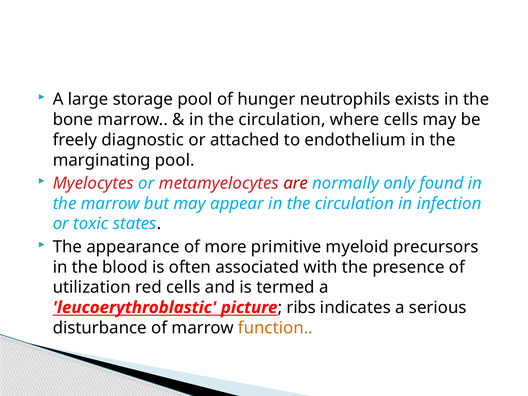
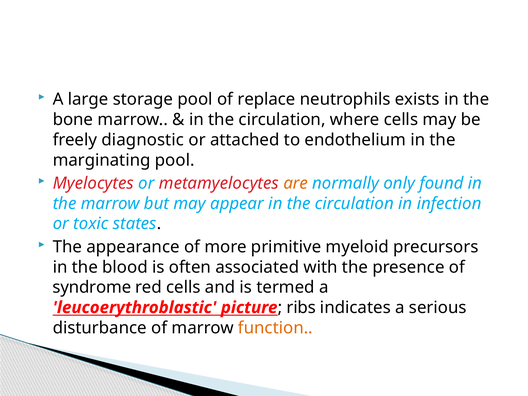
hunger: hunger -> replace
are colour: red -> orange
utilization: utilization -> syndrome
